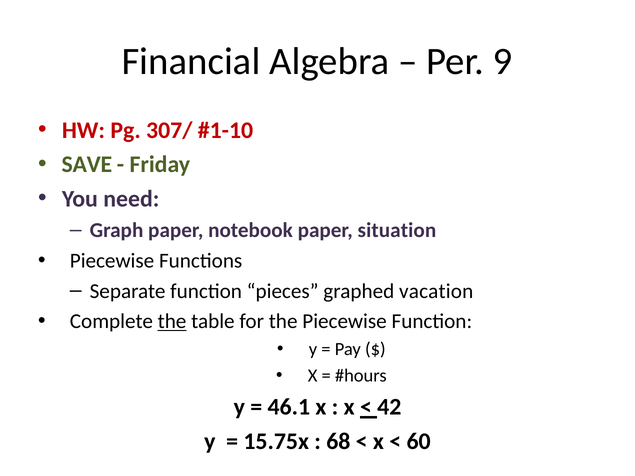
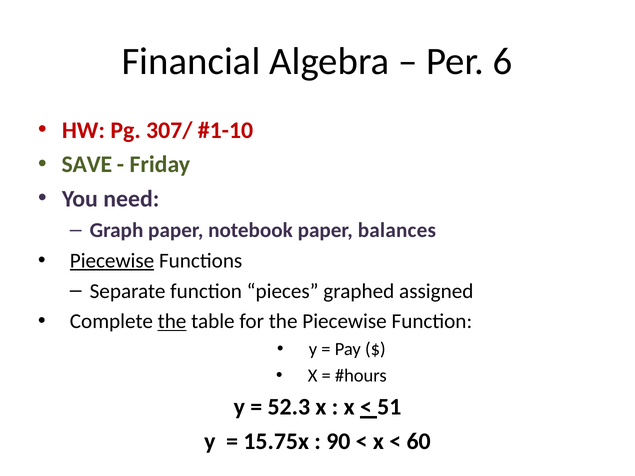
9: 9 -> 6
situation: situation -> balances
Piecewise at (112, 261) underline: none -> present
vacation: vacation -> assigned
46.1: 46.1 -> 52.3
42: 42 -> 51
68: 68 -> 90
